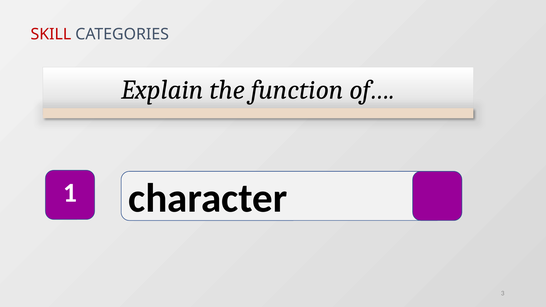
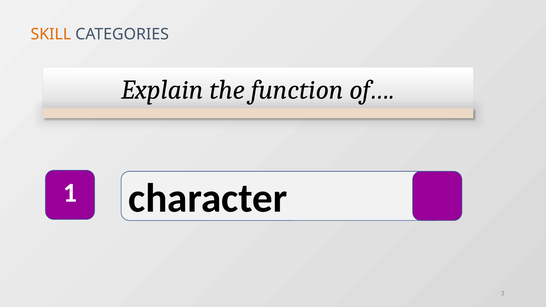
SKILL colour: red -> orange
